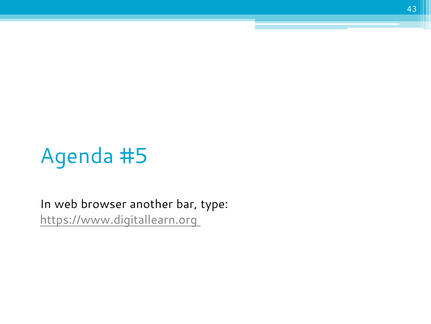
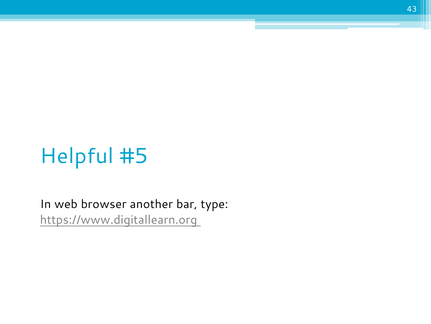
Agenda: Agenda -> Helpful
